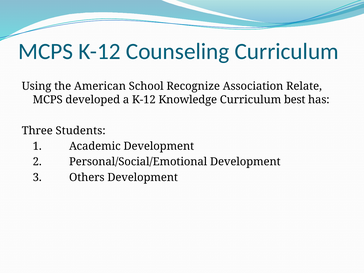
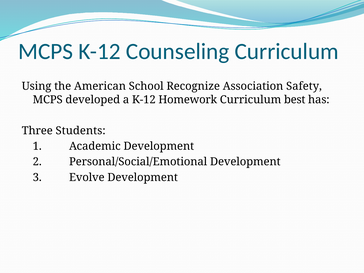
Relate: Relate -> Safety
Knowledge: Knowledge -> Homework
Others: Others -> Evolve
